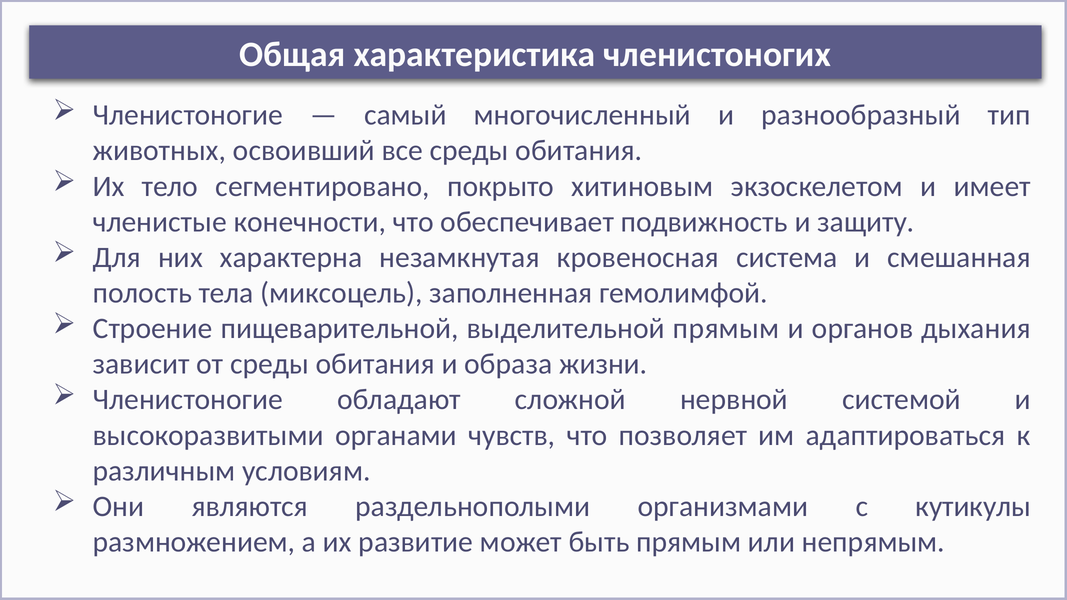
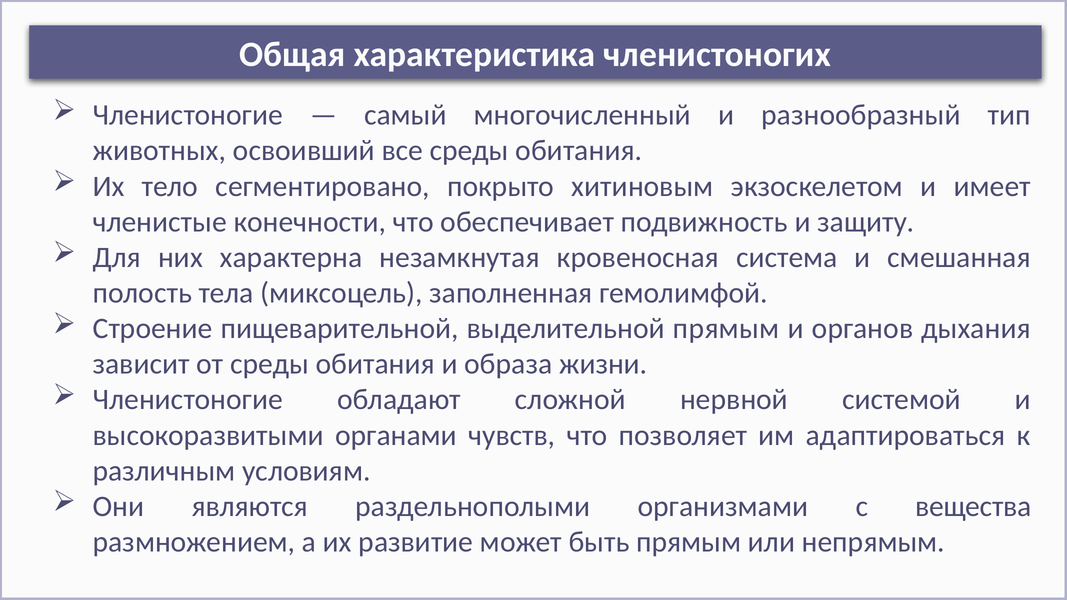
кутикулы: кутикулы -> вещества
